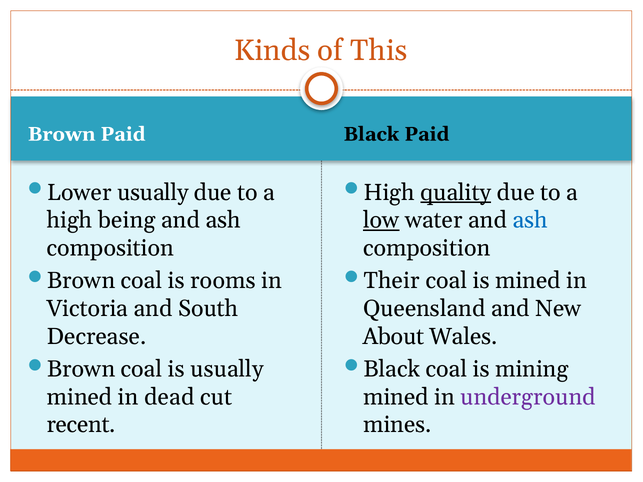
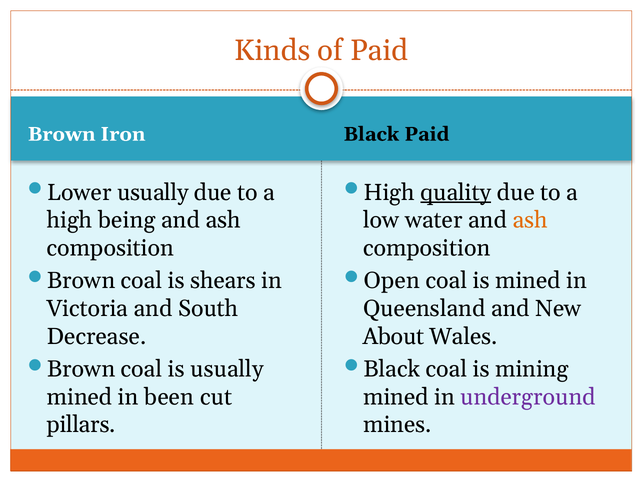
of This: This -> Paid
Brown Paid: Paid -> Iron
low underline: present -> none
ash at (530, 220) colour: blue -> orange
rooms: rooms -> shears
Their: Their -> Open
dead: dead -> been
recent: recent -> pillars
